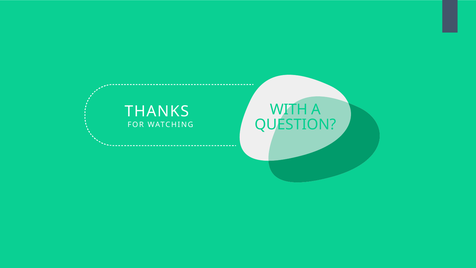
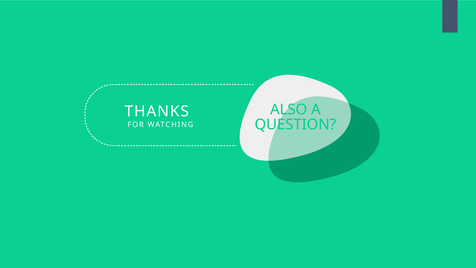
WITH: WITH -> ALSO
